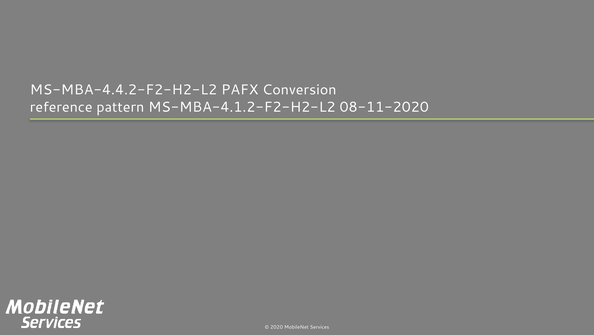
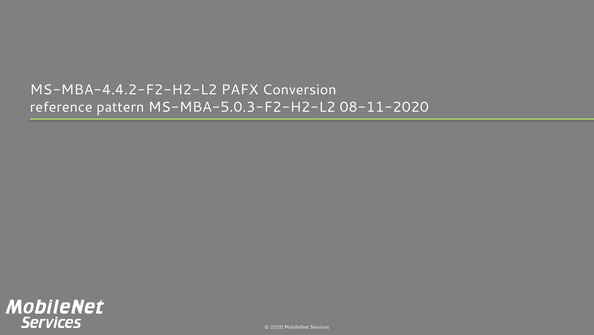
MS-MBA-4.1.2-F2-H2-L2: MS-MBA-4.1.2-F2-H2-L2 -> MS-MBA-5.0.3-F2-H2-L2
